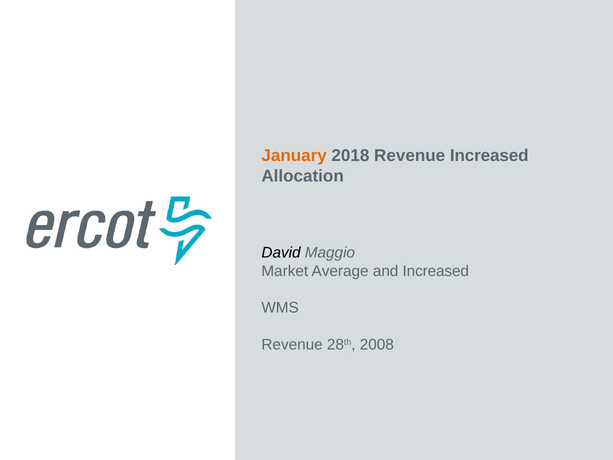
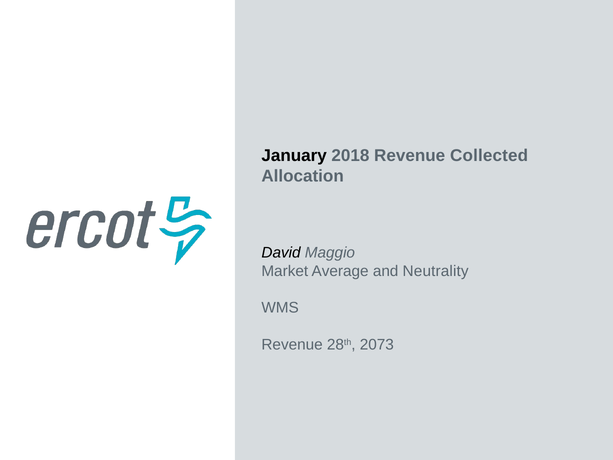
January colour: orange -> black
Revenue Increased: Increased -> Collected
and Increased: Increased -> Neutrality
2008: 2008 -> 2073
